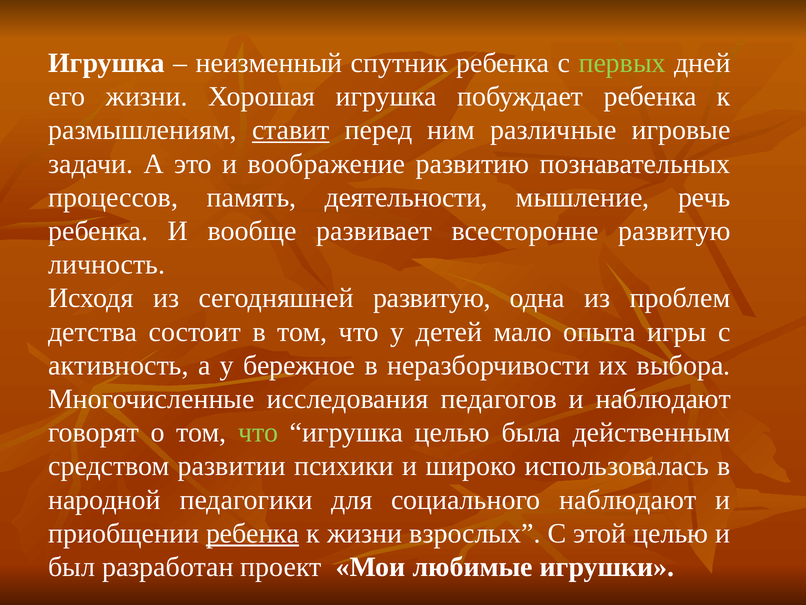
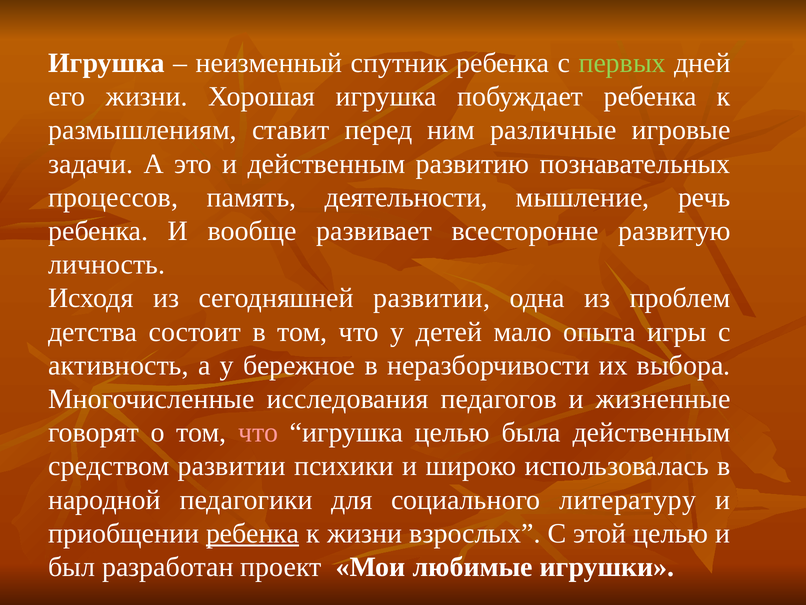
ставит underline: present -> none
и воображение: воображение -> действенным
сегодняшней развитую: развитую -> развитии
и наблюдают: наблюдают -> жизненные
что at (258, 432) colour: light green -> pink
социального наблюдают: наблюдают -> литературу
